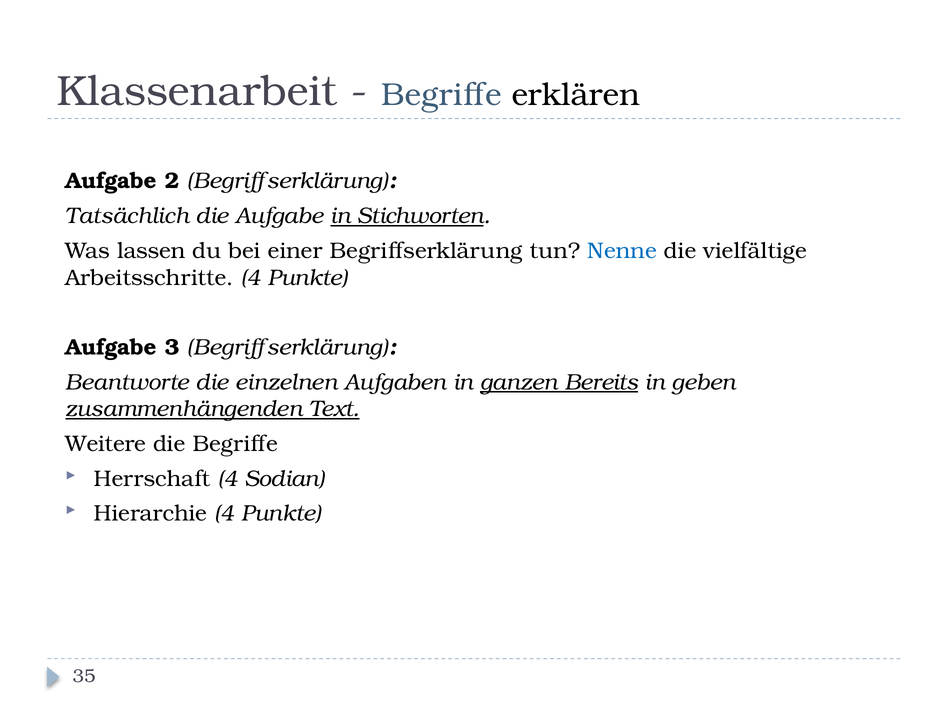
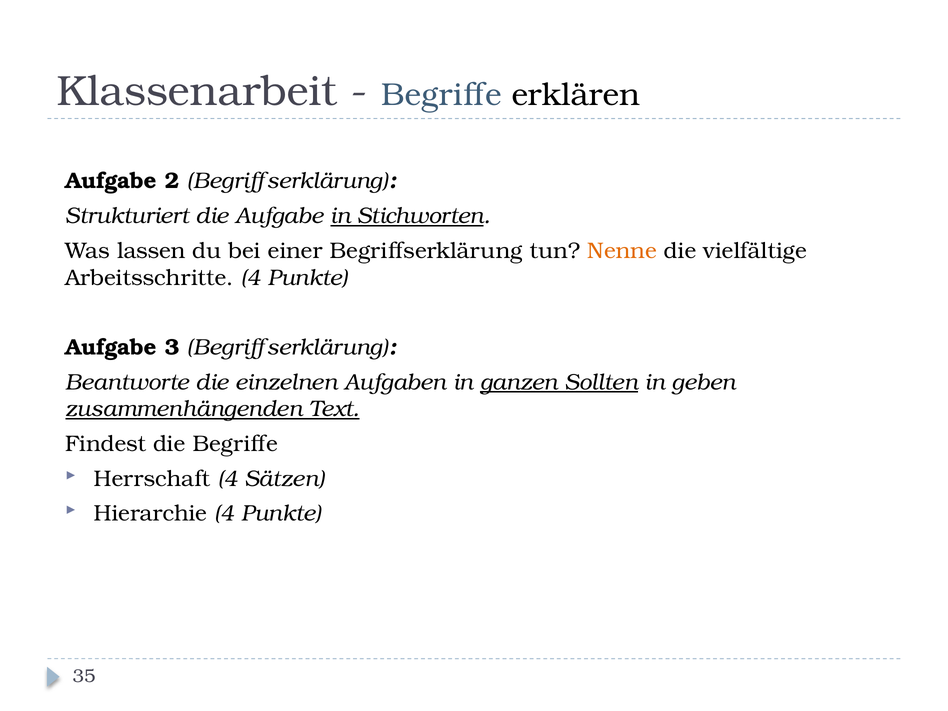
Tatsächlich: Tatsächlich -> Strukturiert
Nenne colour: blue -> orange
Bereits: Bereits -> Sollten
Weitere: Weitere -> Findest
Sodian: Sodian -> Sätzen
